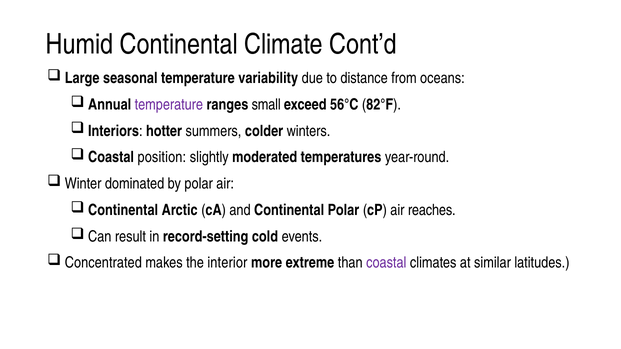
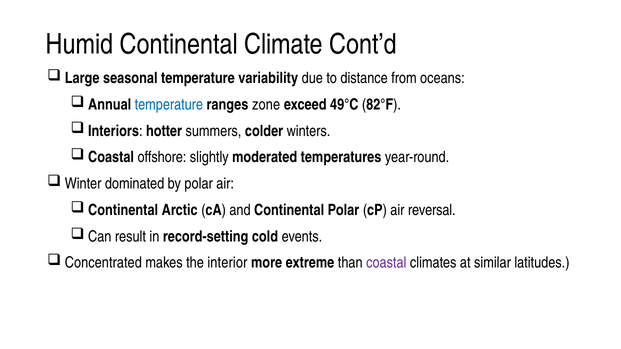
temperature at (169, 105) colour: purple -> blue
small: small -> zone
56°C: 56°C -> 49°C
position: position -> offshore
reaches: reaches -> reversal
